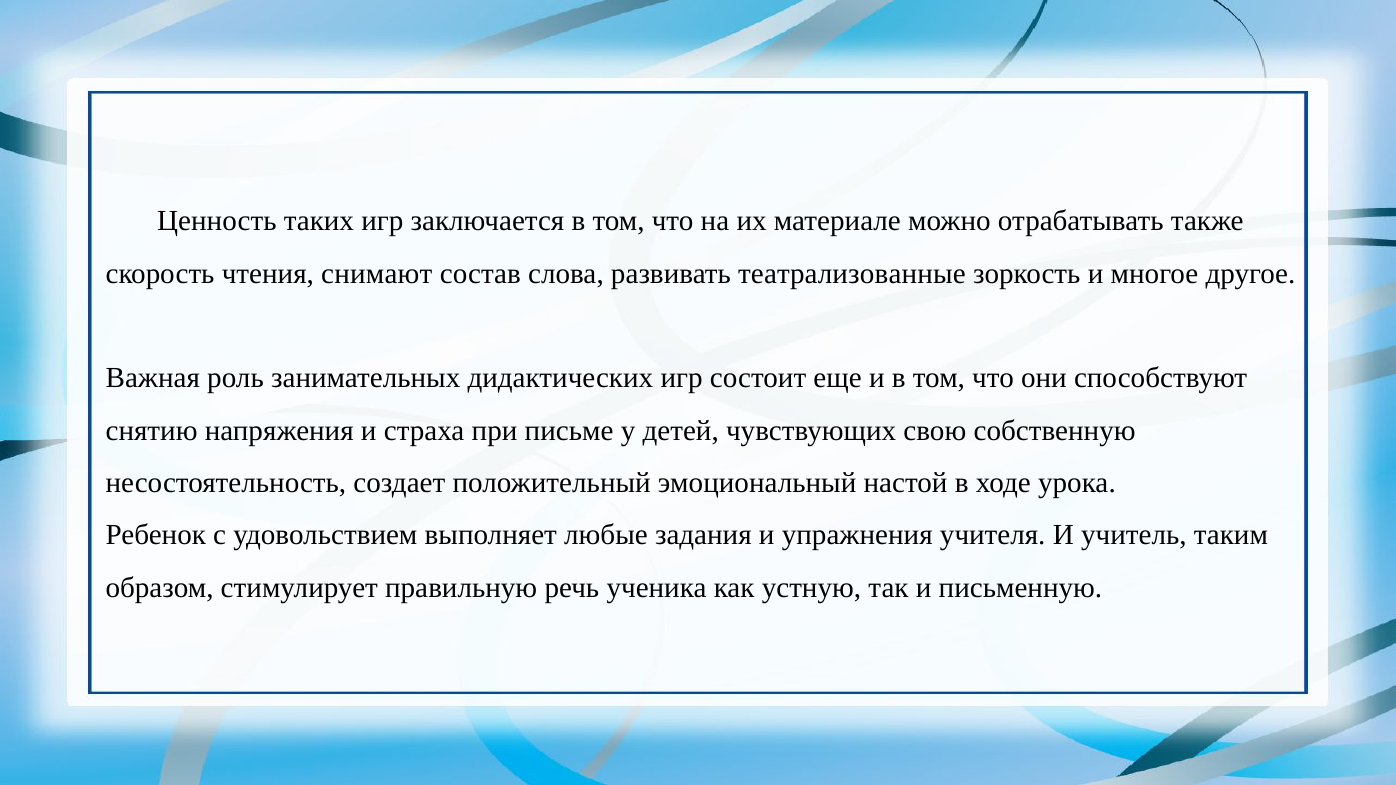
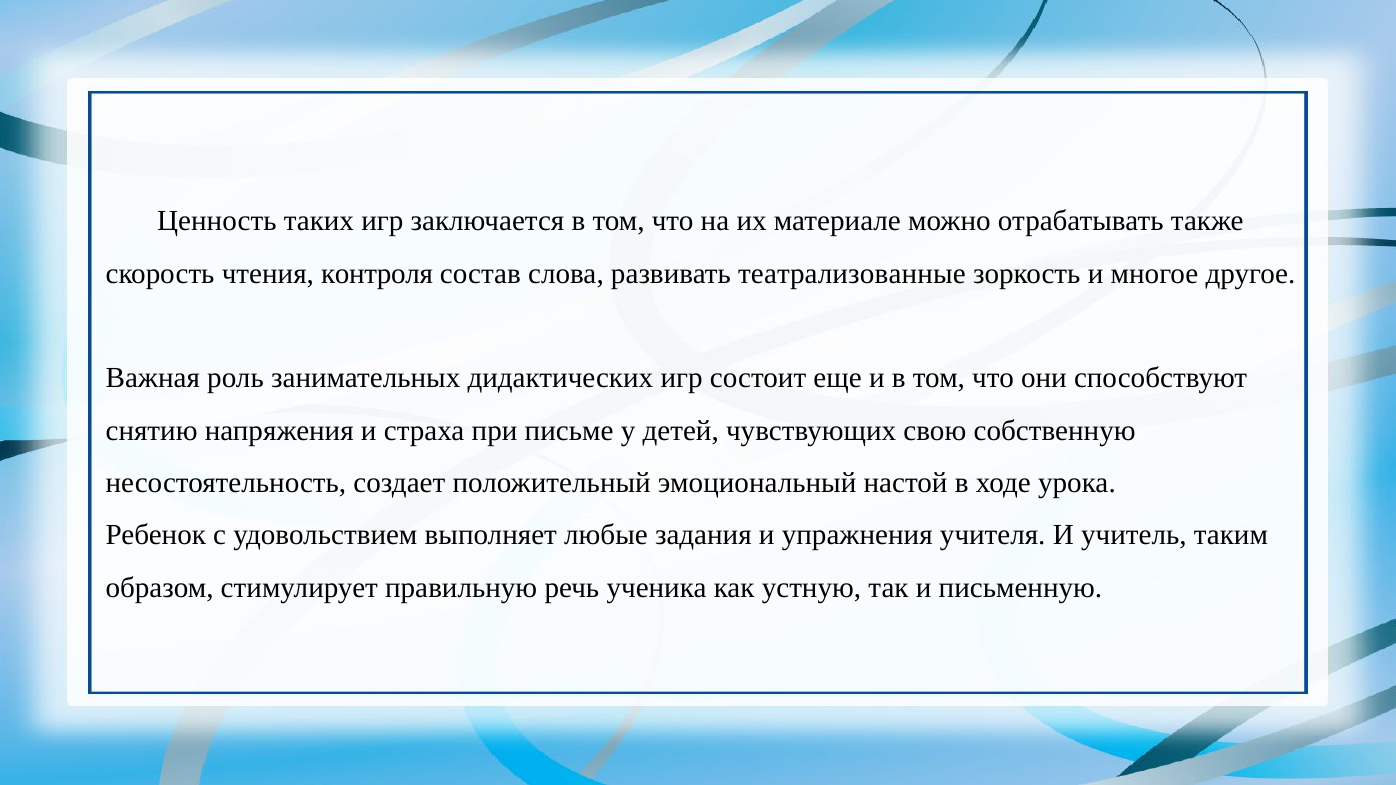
снимают: снимают -> контроля
